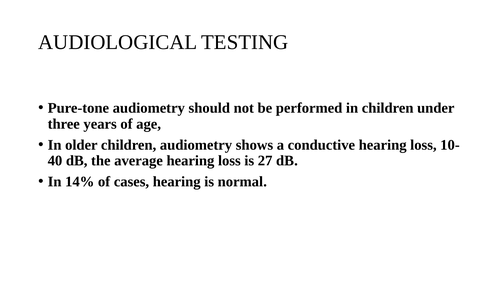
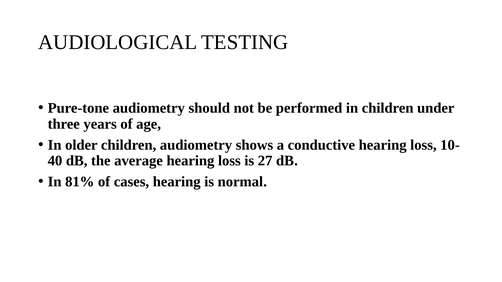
14%: 14% -> 81%
